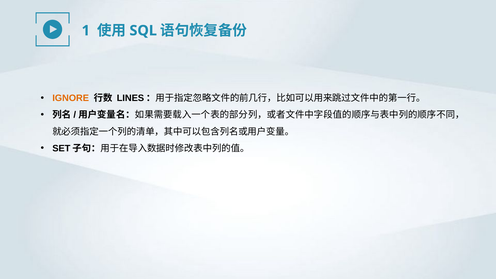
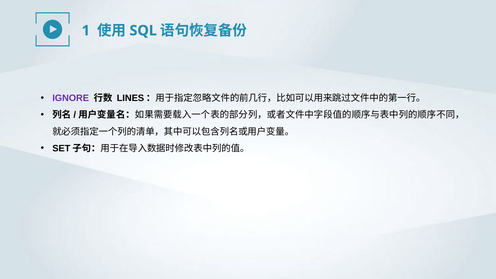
IGNORE colour: orange -> purple
